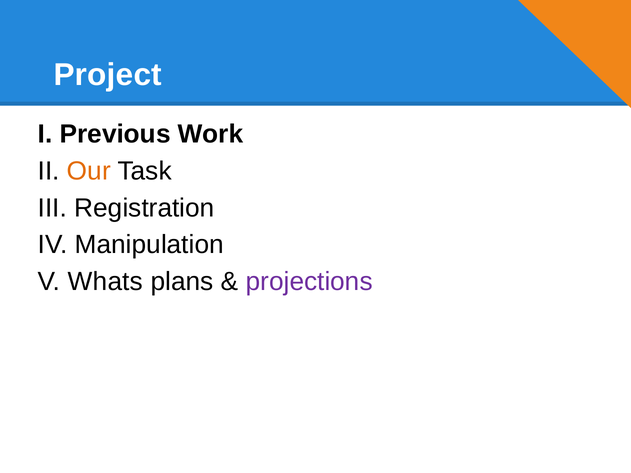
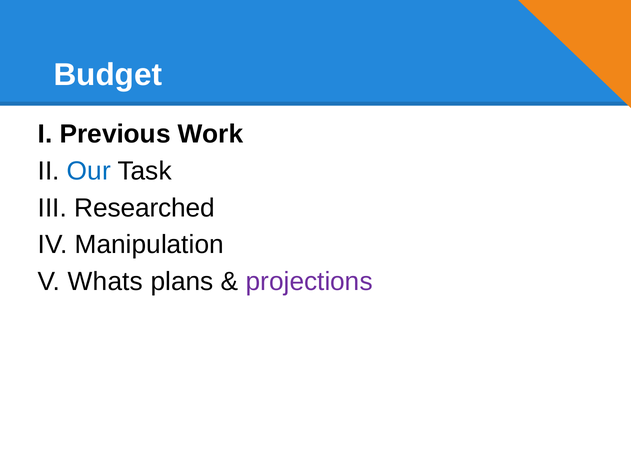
Project: Project -> Budget
Our colour: orange -> blue
Registration: Registration -> Researched
